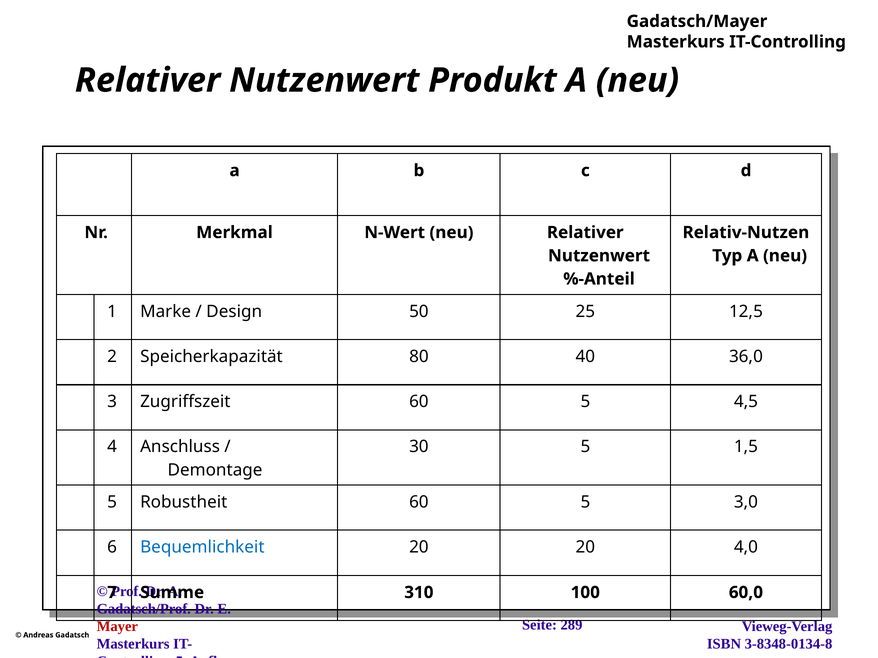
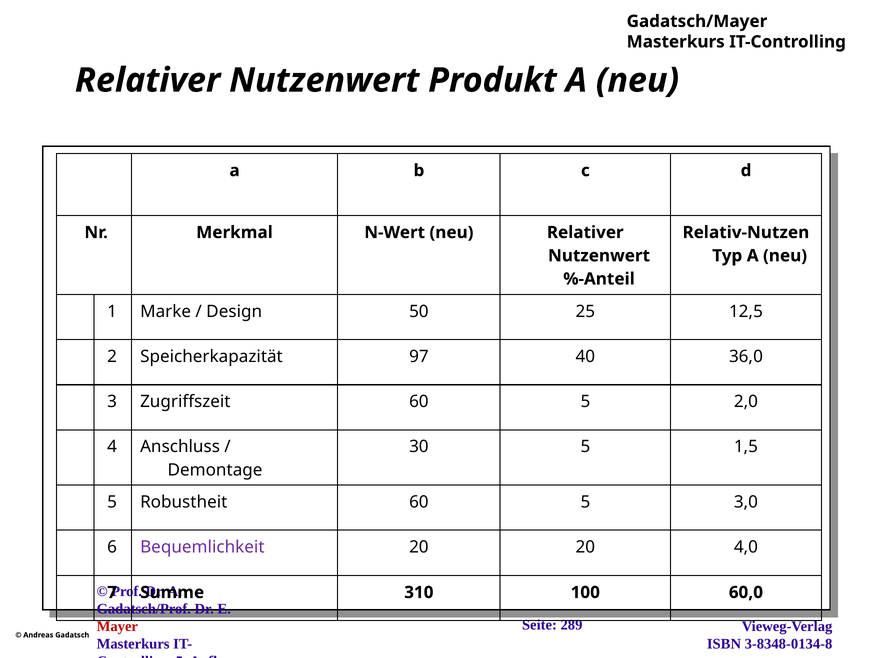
80: 80 -> 97
4,5: 4,5 -> 2,0
Bequemlichkeit colour: blue -> purple
